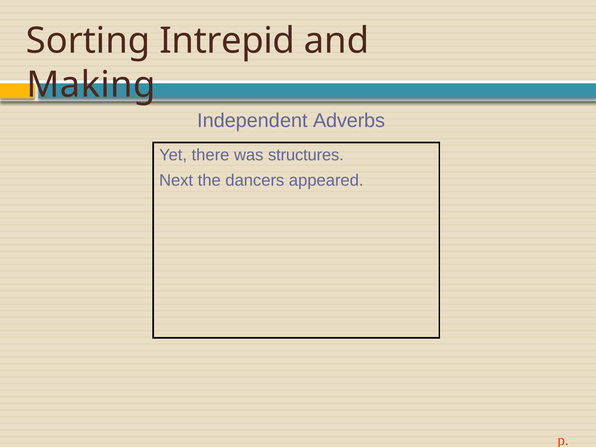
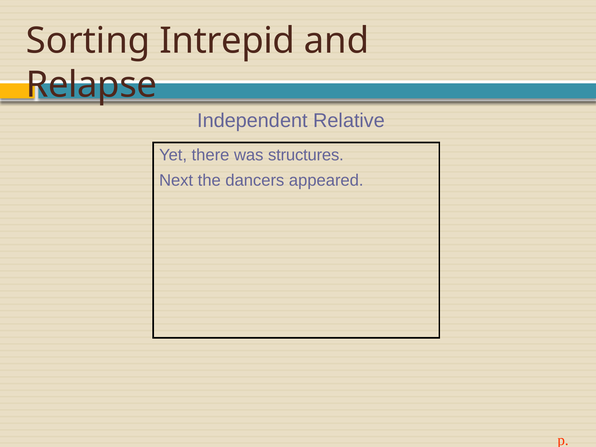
Making: Making -> Relapse
Adverbs: Adverbs -> Relative
